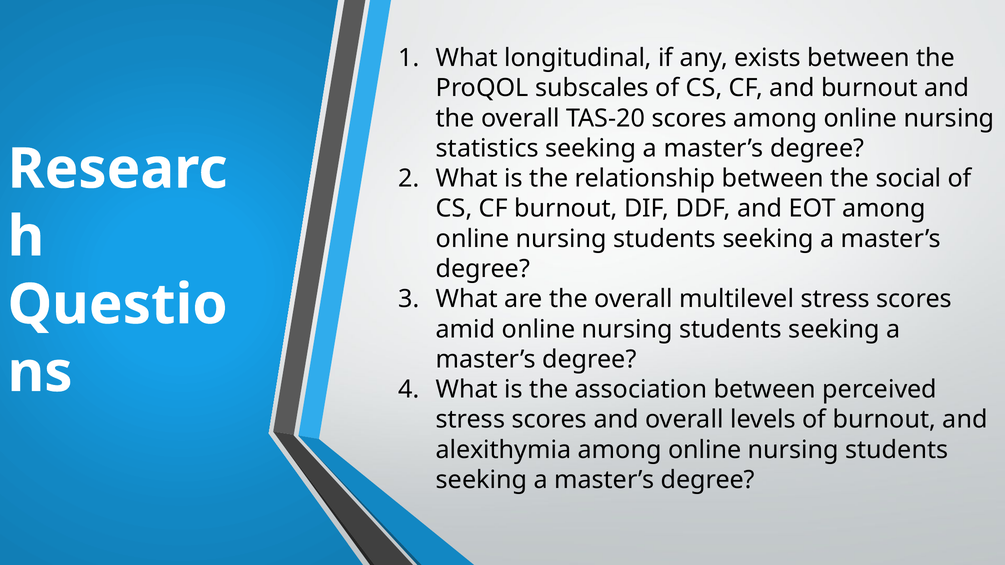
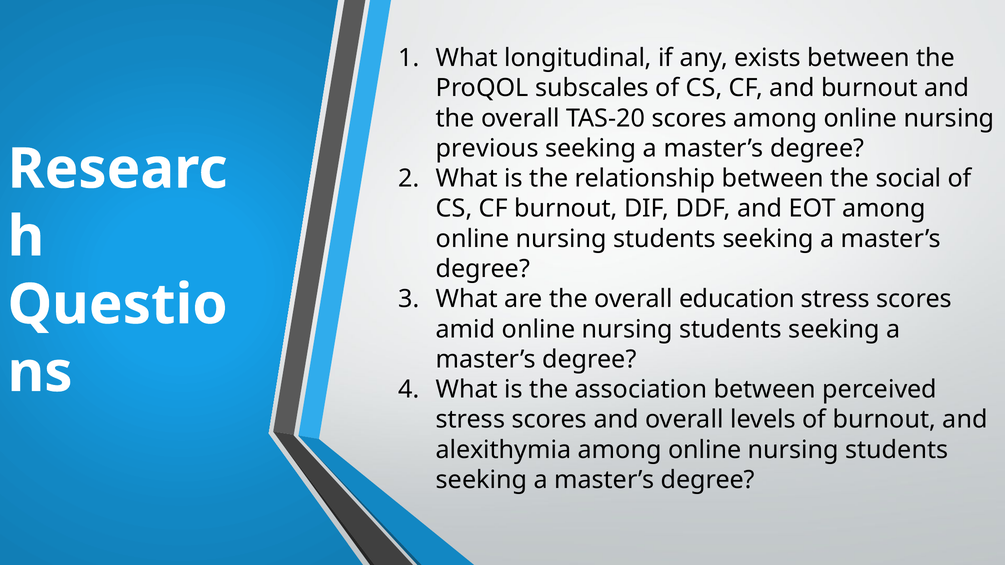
statistics: statistics -> previous
multilevel: multilevel -> education
